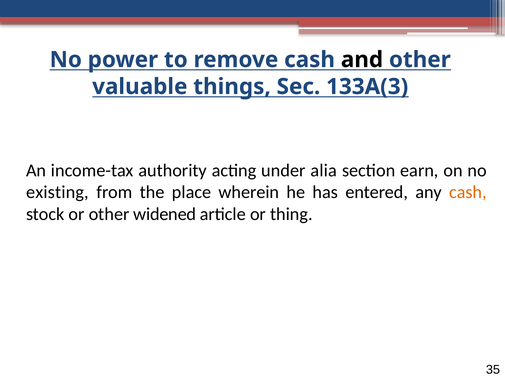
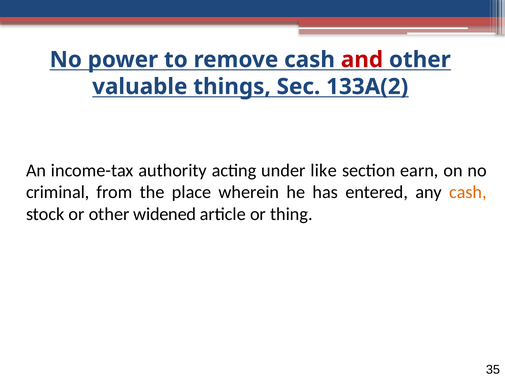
and colour: black -> red
133A(3: 133A(3 -> 133A(2
alia: alia -> like
existing: existing -> criminal
